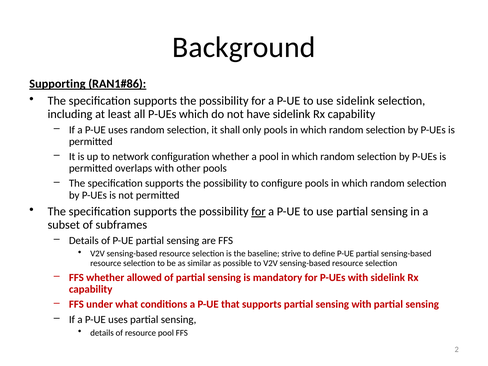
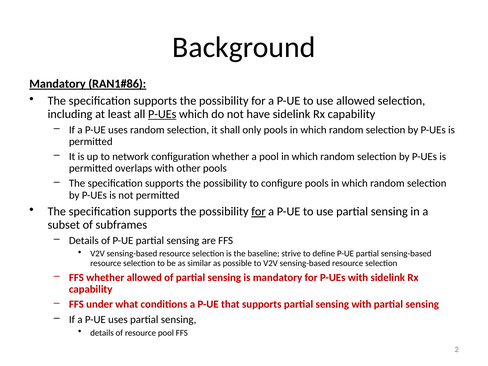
Supporting at (57, 84): Supporting -> Mandatory
use sidelink: sidelink -> allowed
P-UEs at (162, 114) underline: none -> present
